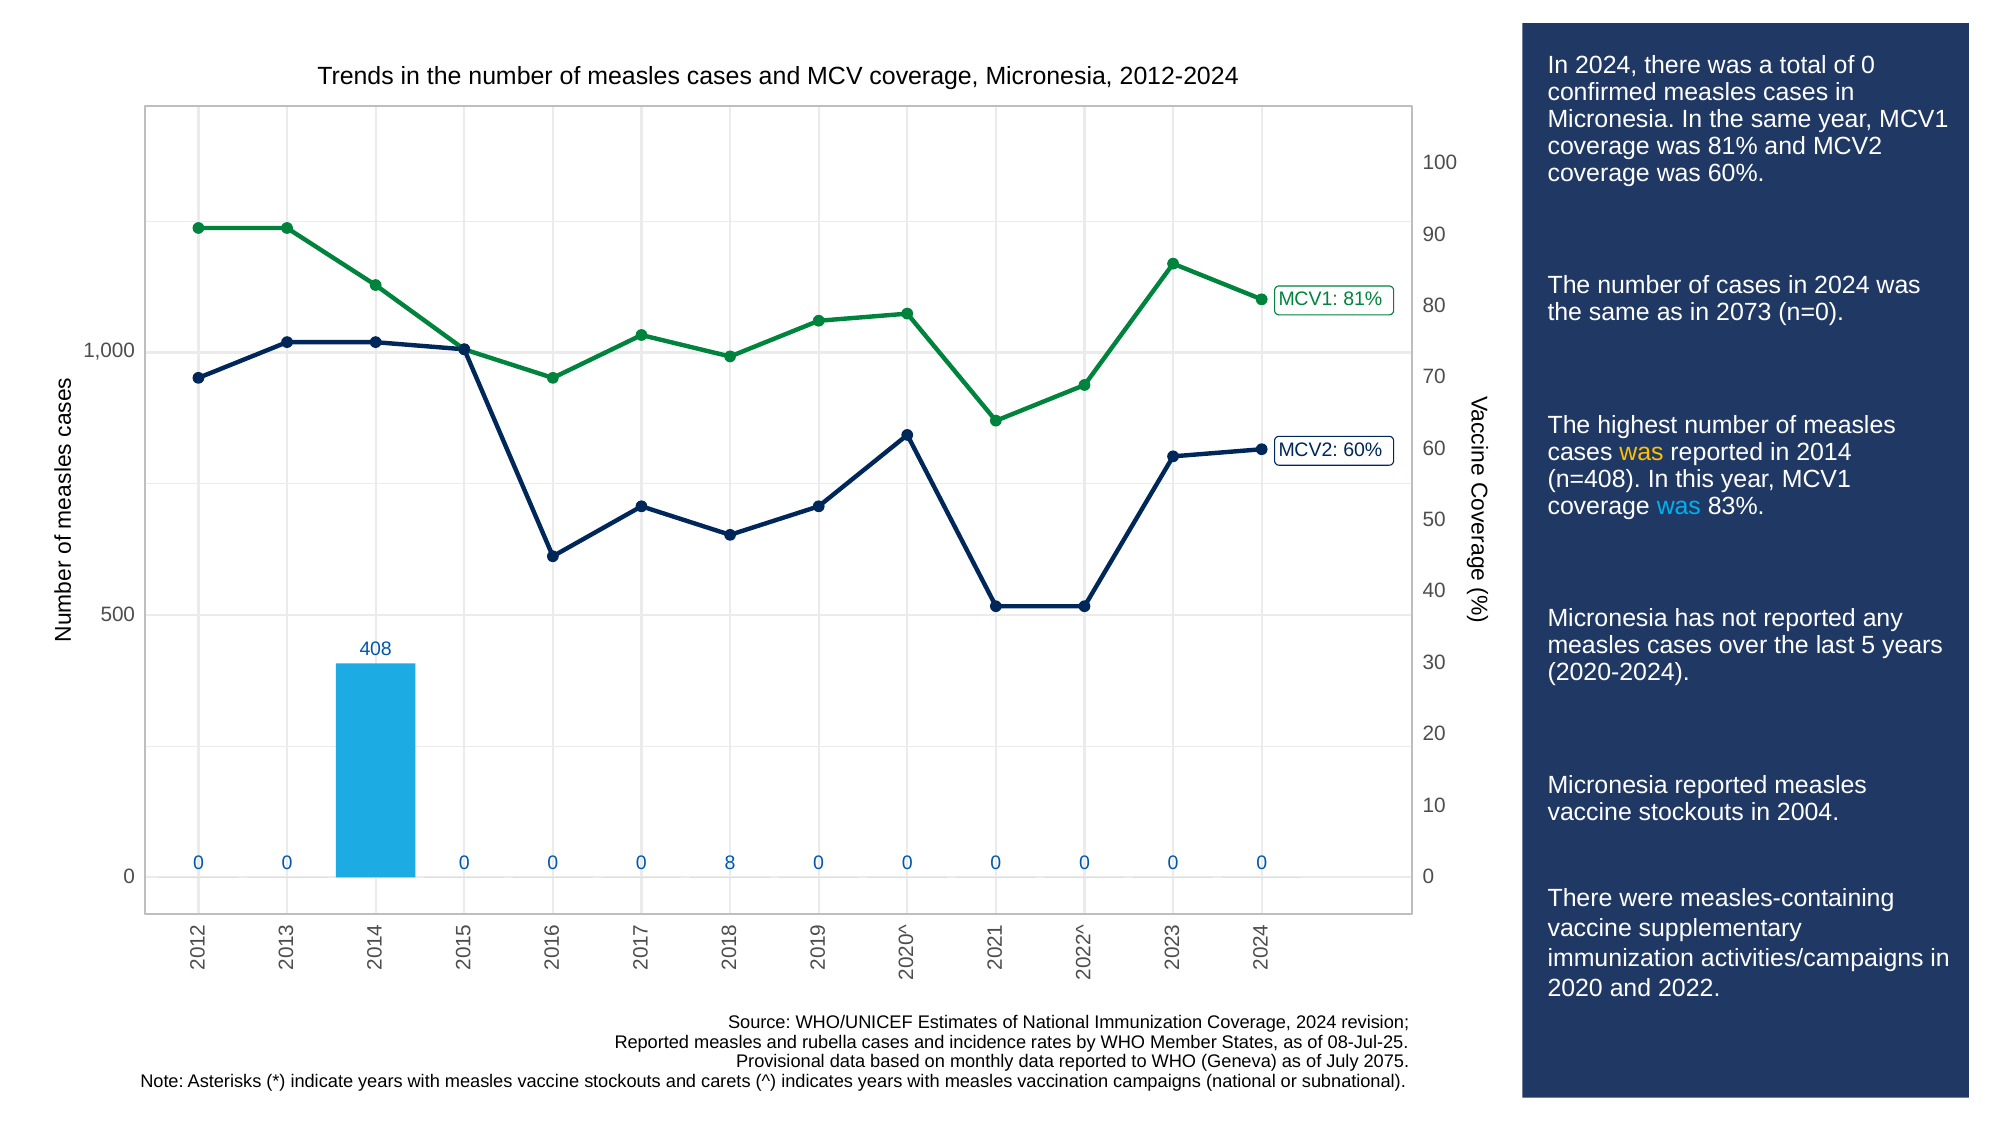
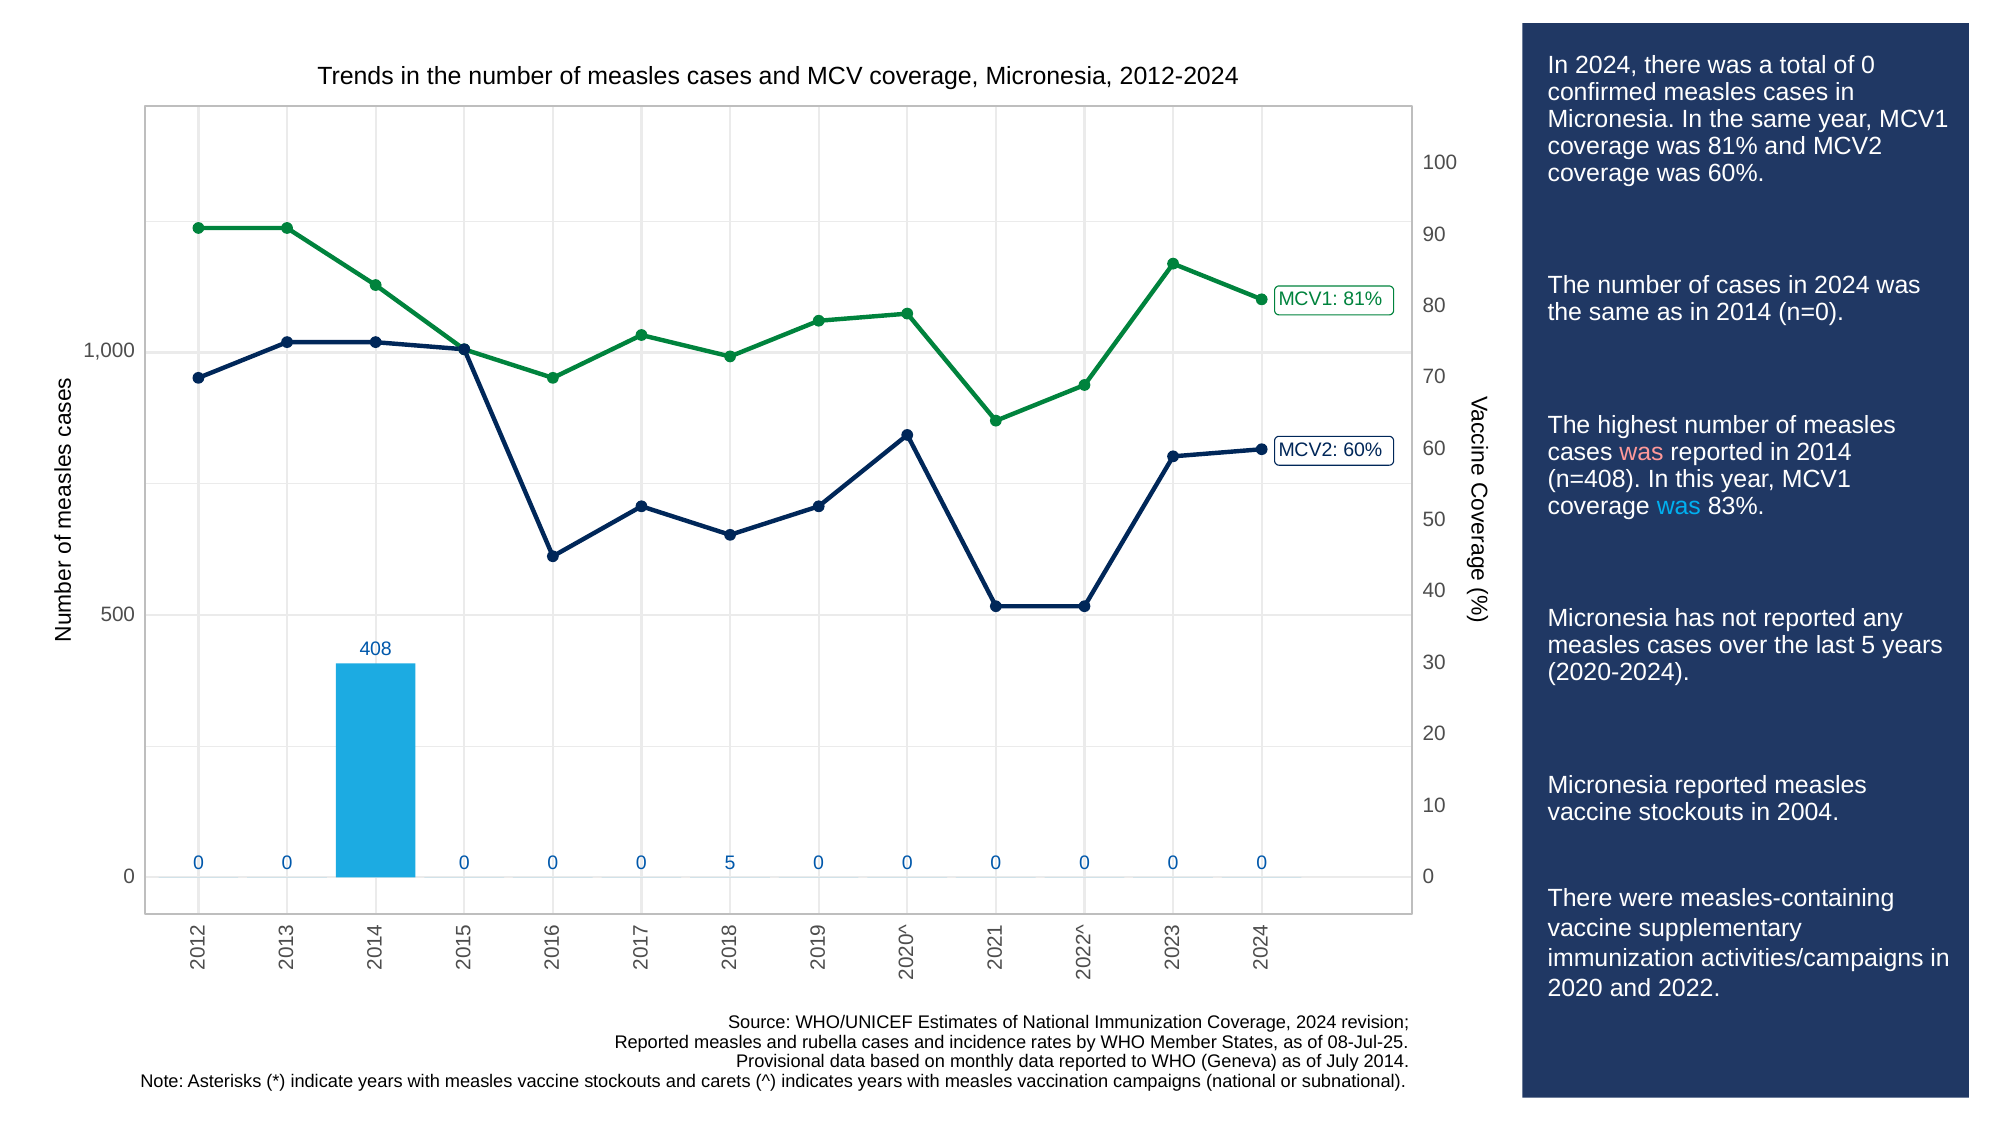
as in 2073: 2073 -> 2014
was at (1642, 452) colour: yellow -> pink
0 8: 8 -> 5
July 2075: 2075 -> 2014
